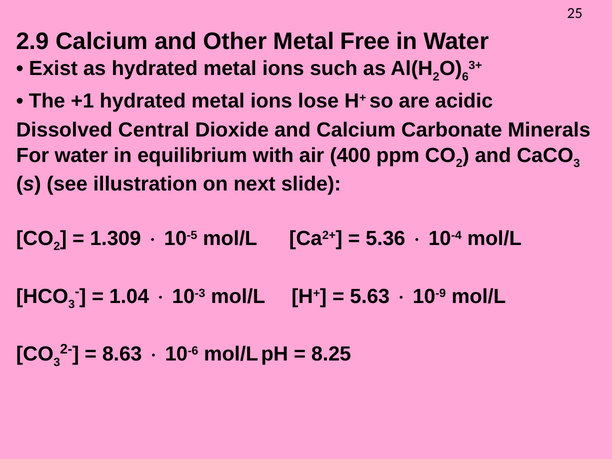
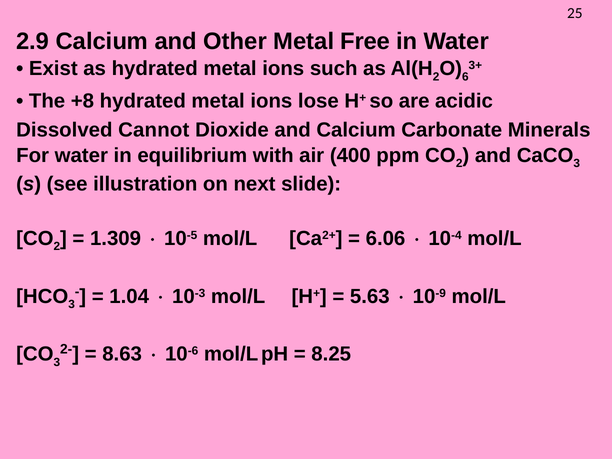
+1: +1 -> +8
Central: Central -> Cannot
5.36: 5.36 -> 6.06
